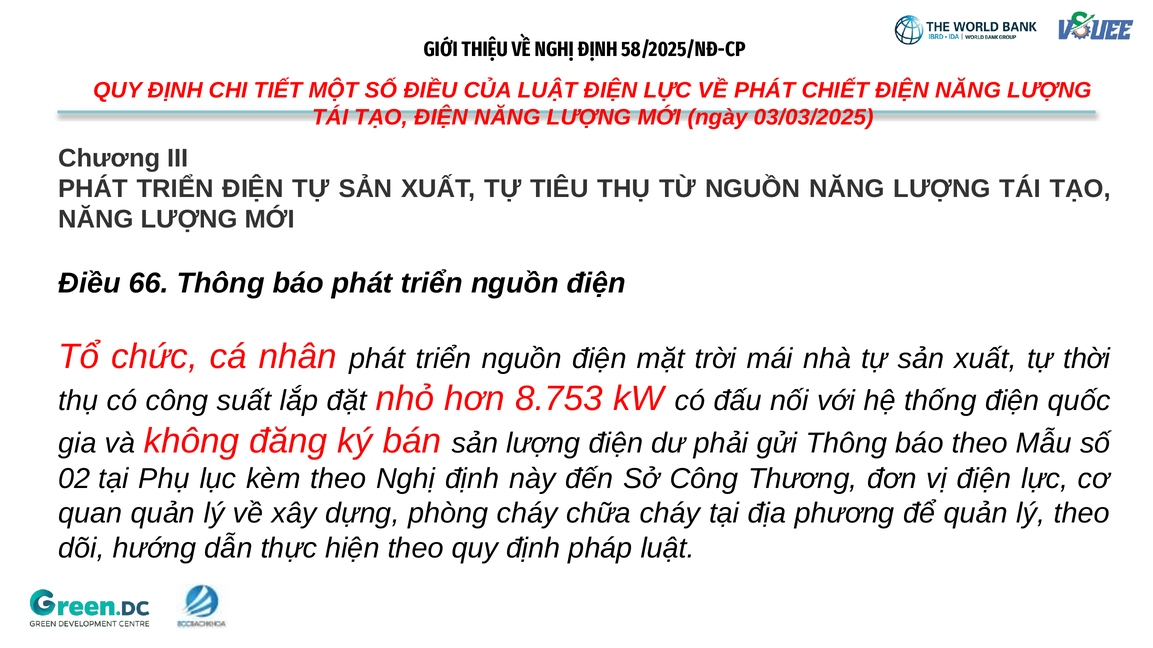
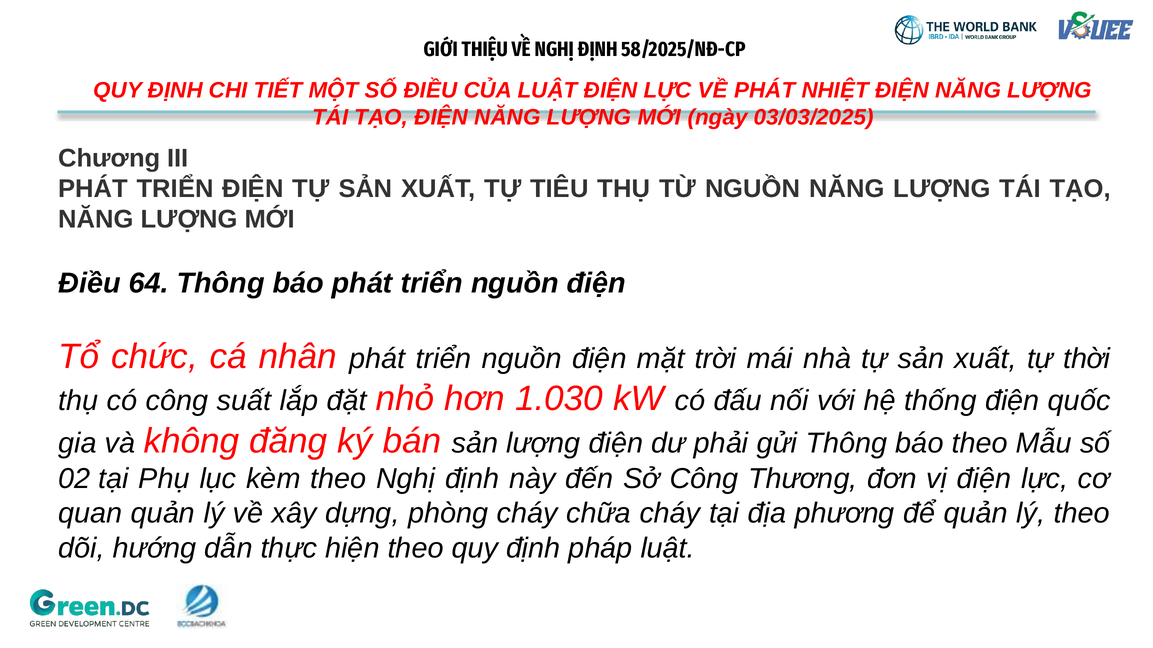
CHIẾT: CHIẾT -> NHIỆT
66: 66 -> 64
8.753: 8.753 -> 1.030
